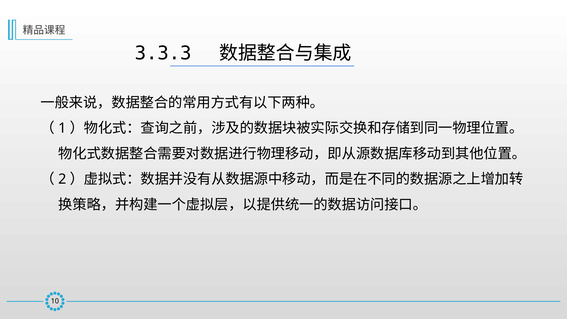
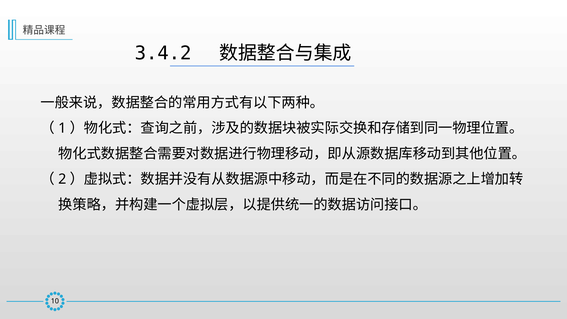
3.3.3: 3.3.3 -> 3.4.2
